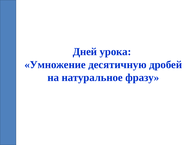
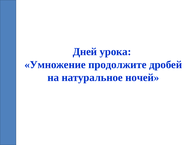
десятичную: десятичную -> продолжите
фразу: фразу -> ночей
